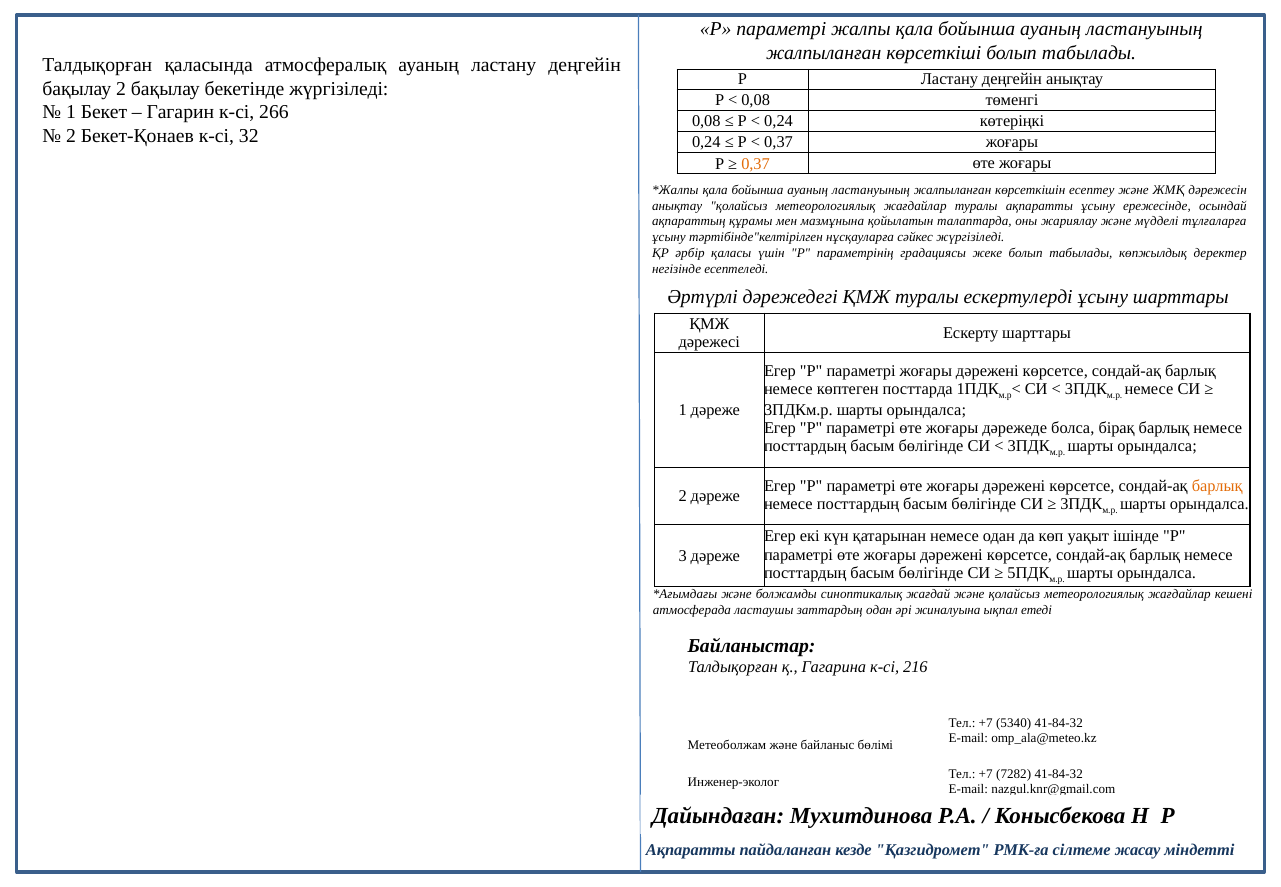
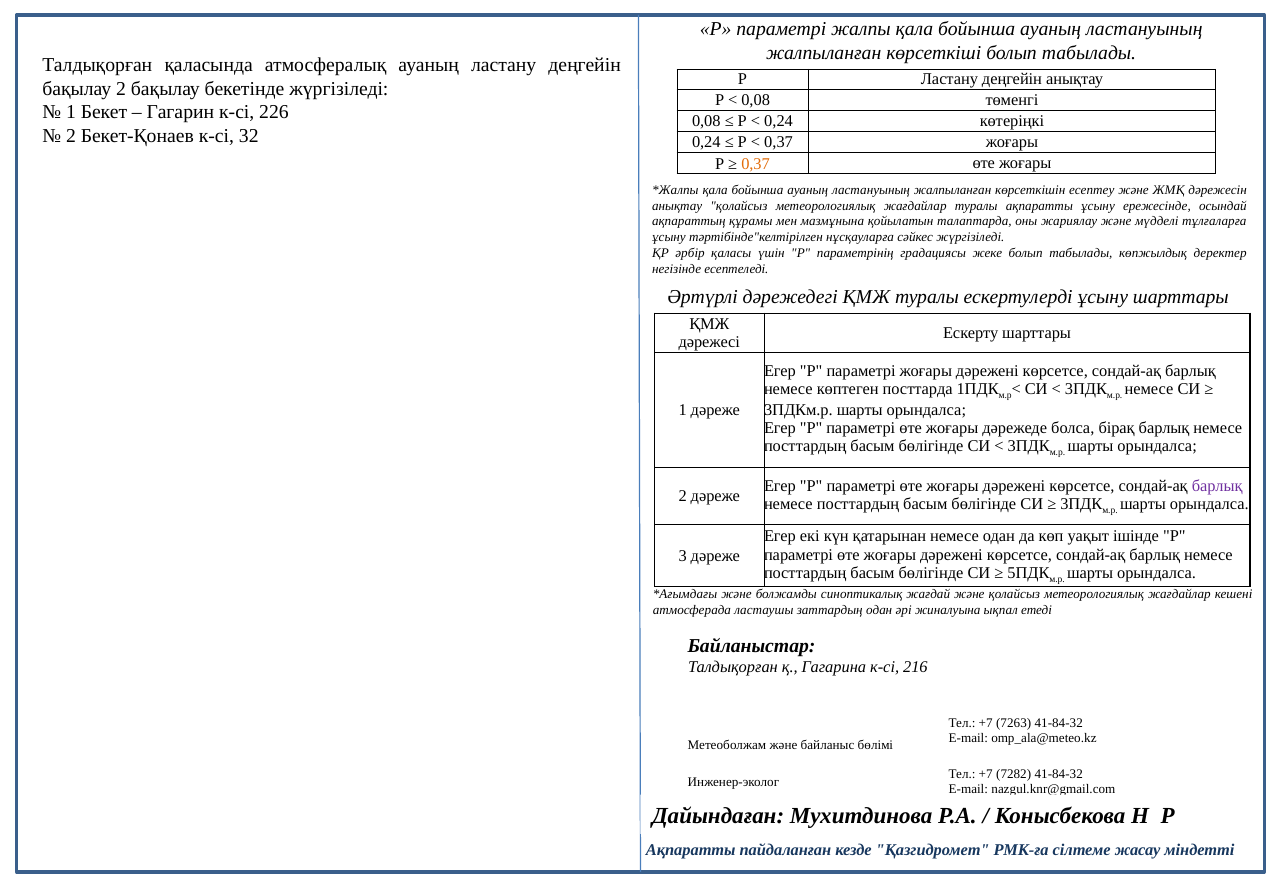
266: 266 -> 226
барлық at (1217, 486) colour: orange -> purple
5340: 5340 -> 7263
